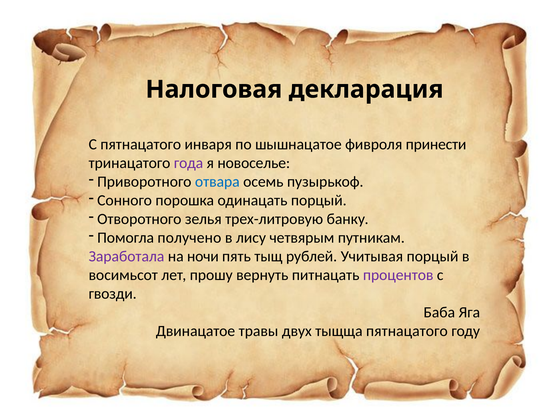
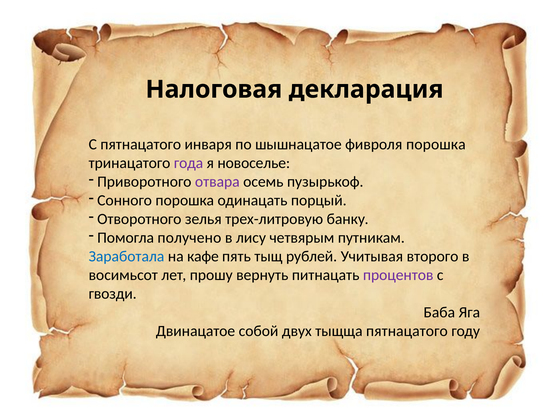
фивроля принести: принести -> порошка
отвара colour: blue -> purple
Заработала colour: purple -> blue
ночи: ночи -> кафе
Учитывая порцый: порцый -> второго
травы: травы -> собой
